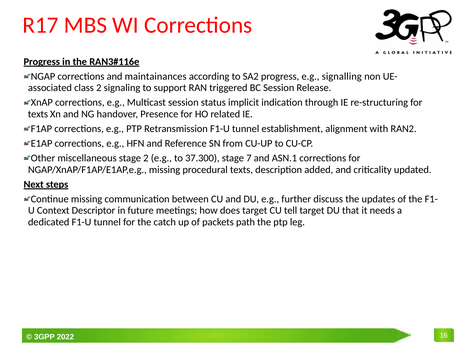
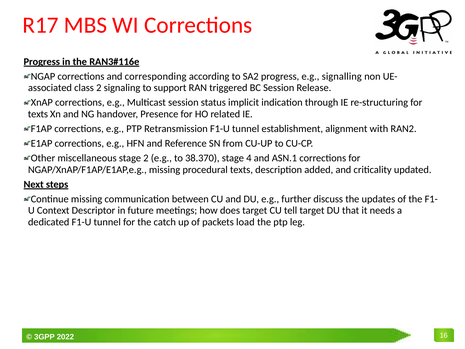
maintainances: maintainances -> corresponding
37.300: 37.300 -> 38.370
7: 7 -> 4
path: path -> load
